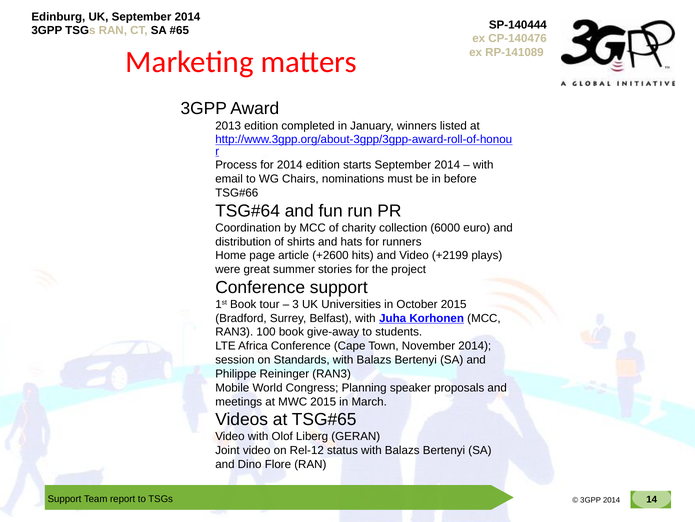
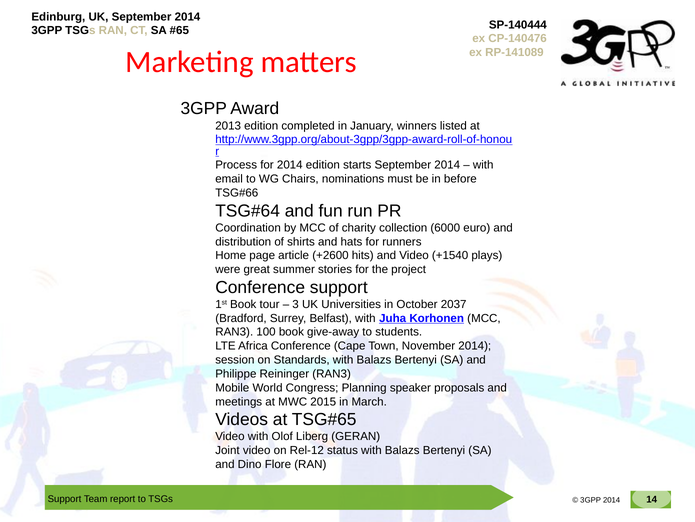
+2199: +2199 -> +1540
October 2015: 2015 -> 2037
